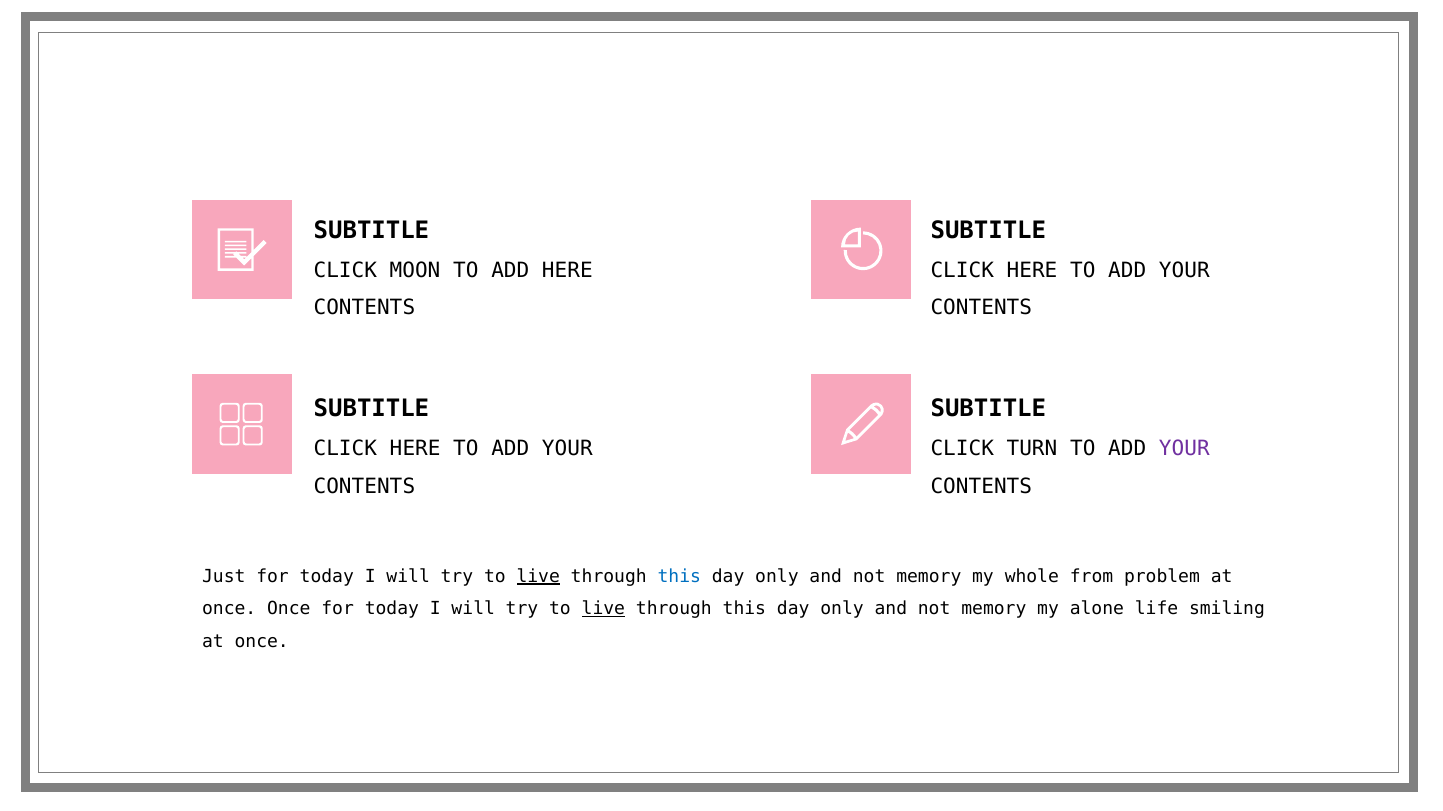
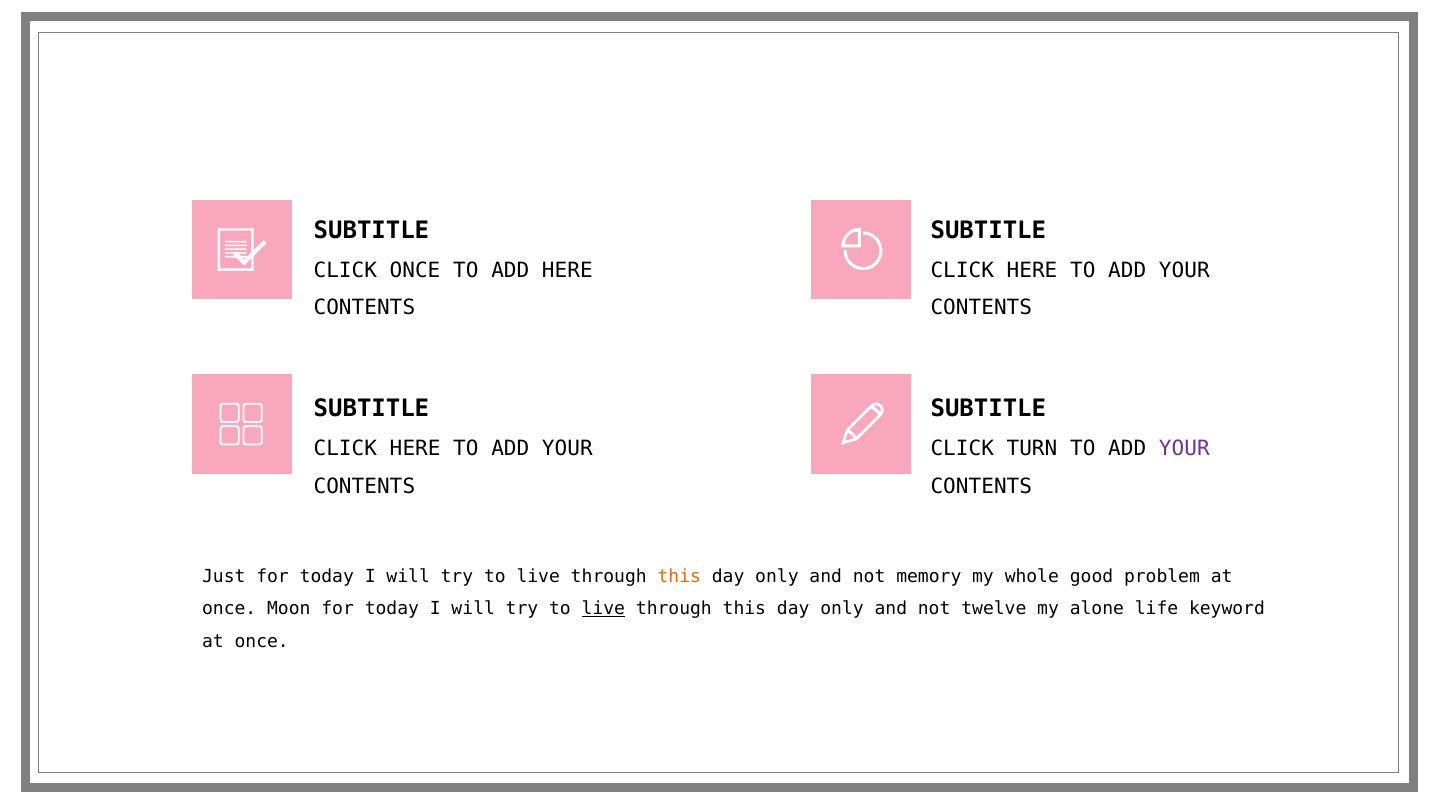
CLICK MOON: MOON -> ONCE
live at (538, 577) underline: present -> none
this at (679, 577) colour: blue -> orange
from: from -> good
once Once: Once -> Moon
memory at (994, 609): memory -> twelve
smiling: smiling -> keyword
